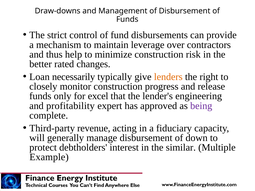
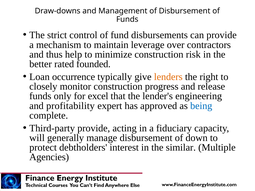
changes: changes -> founded
necessarily: necessarily -> occurrence
being colour: purple -> blue
Third-party revenue: revenue -> provide
Example: Example -> Agencies
